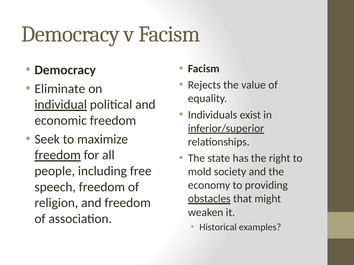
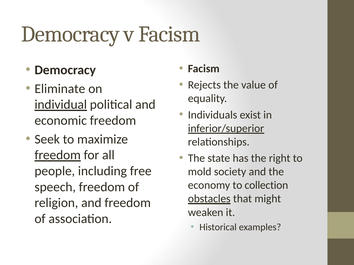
providing: providing -> collection
